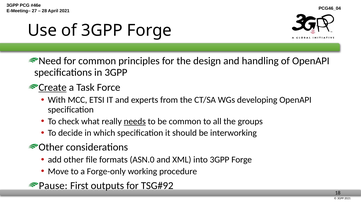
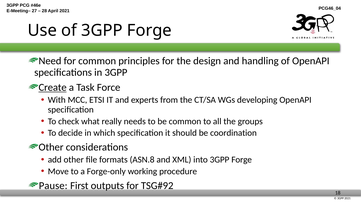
needs underline: present -> none
interworking: interworking -> coordination
ASN.0: ASN.0 -> ASN.8
